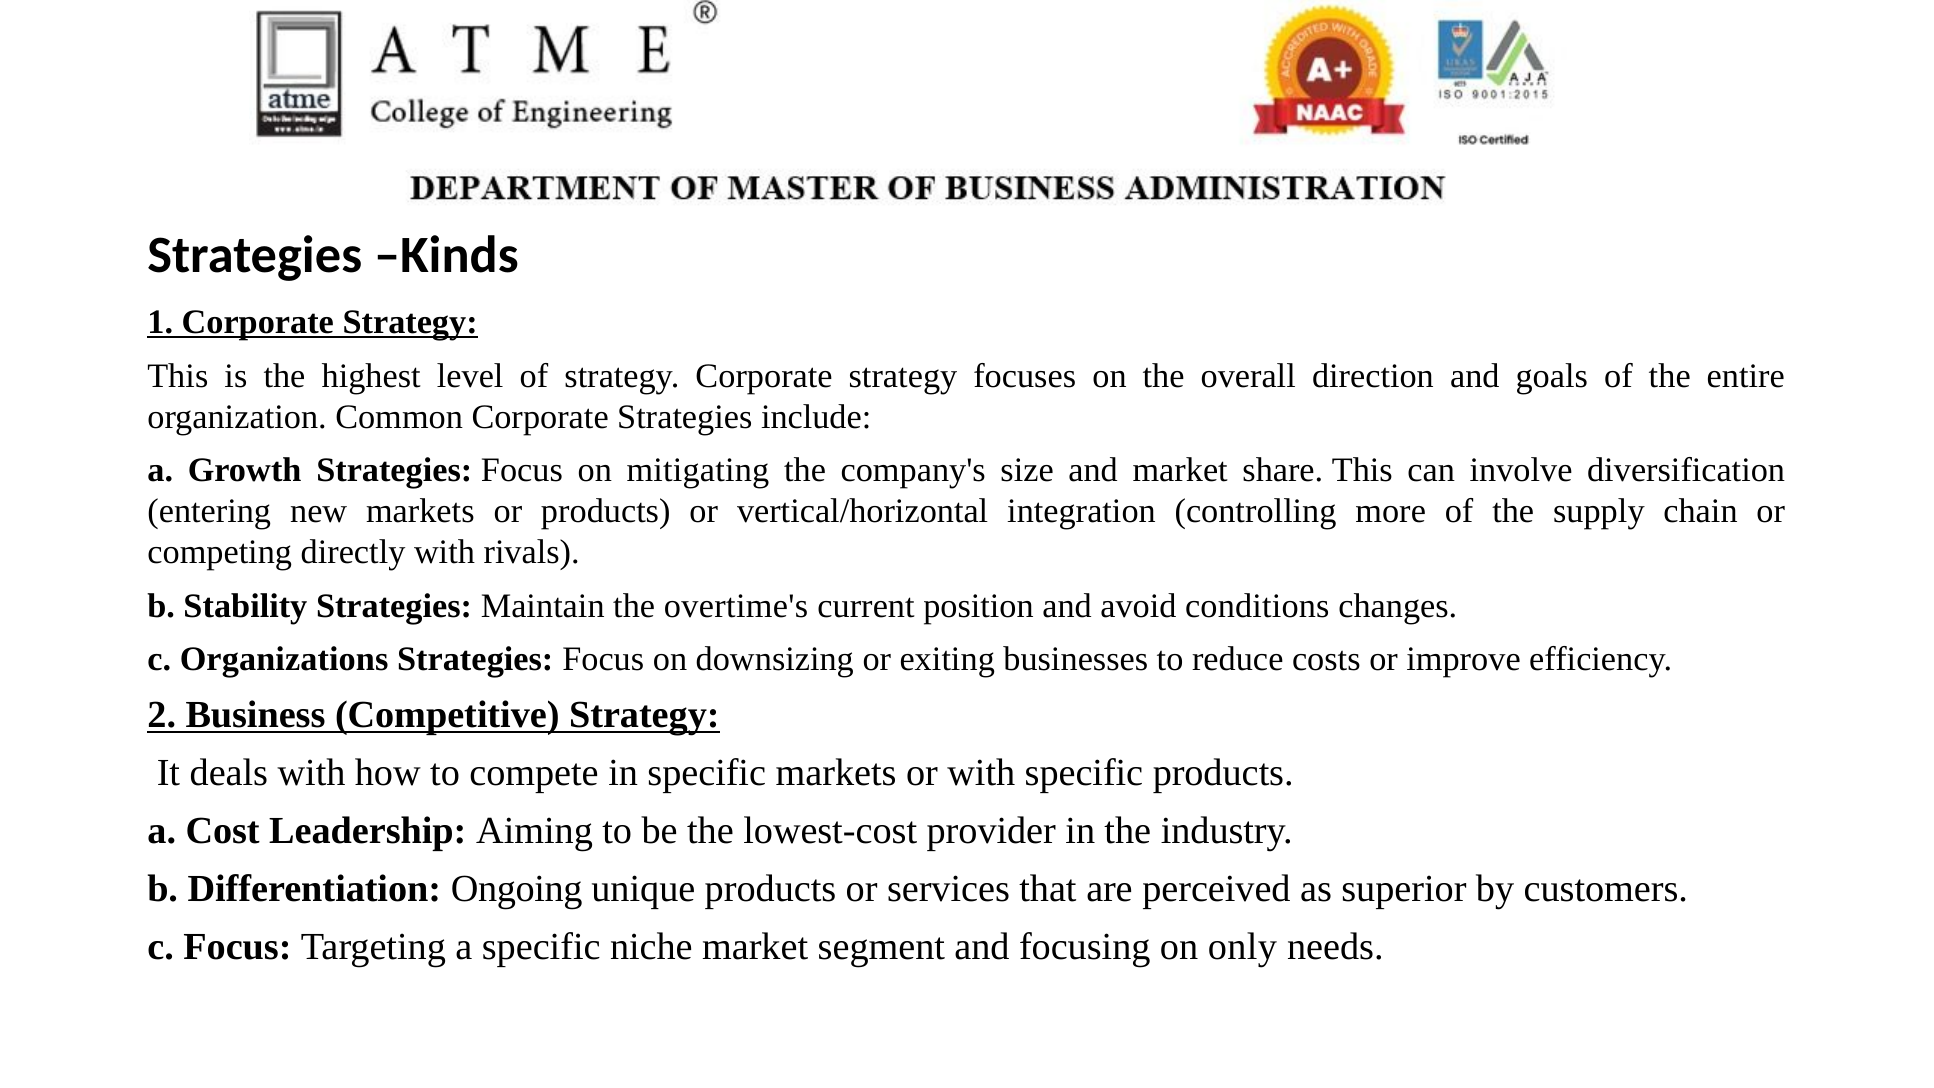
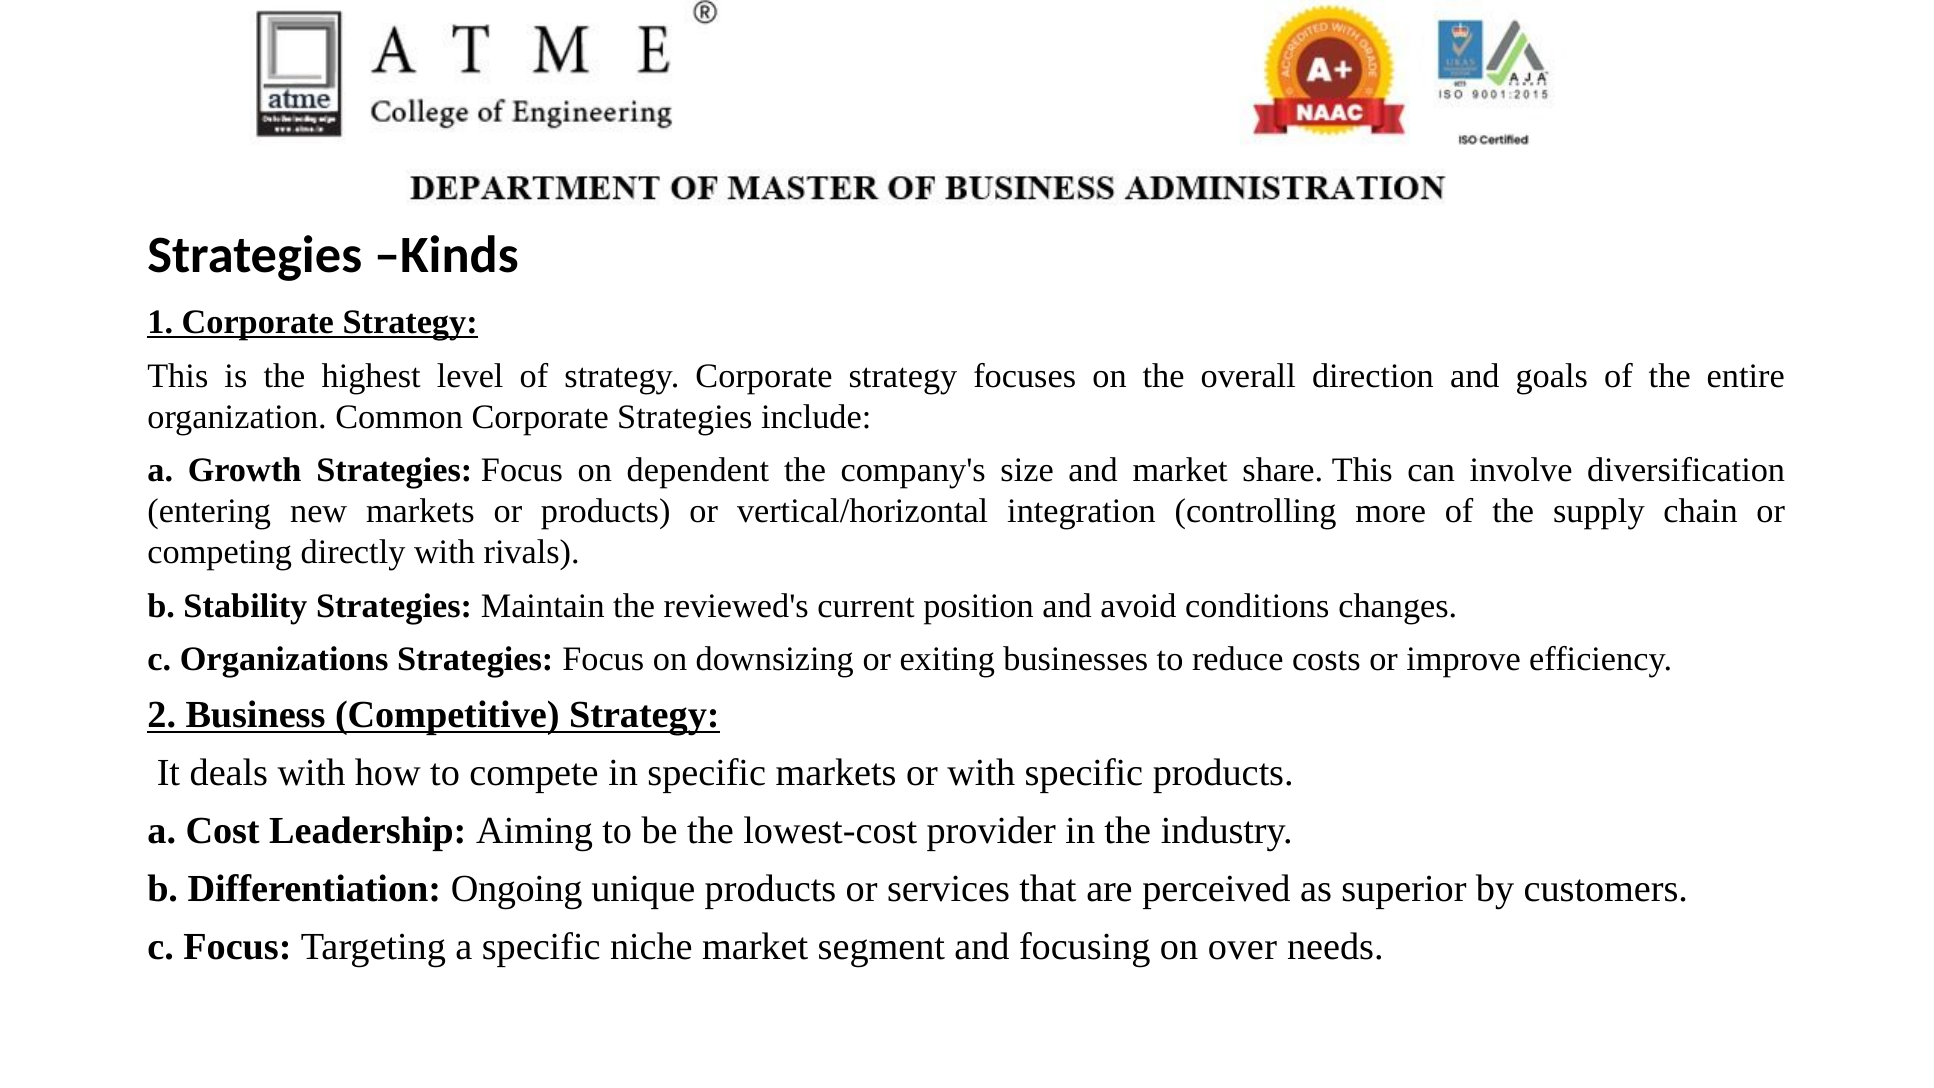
mitigating: mitigating -> dependent
overtime's: overtime's -> reviewed's
only: only -> over
